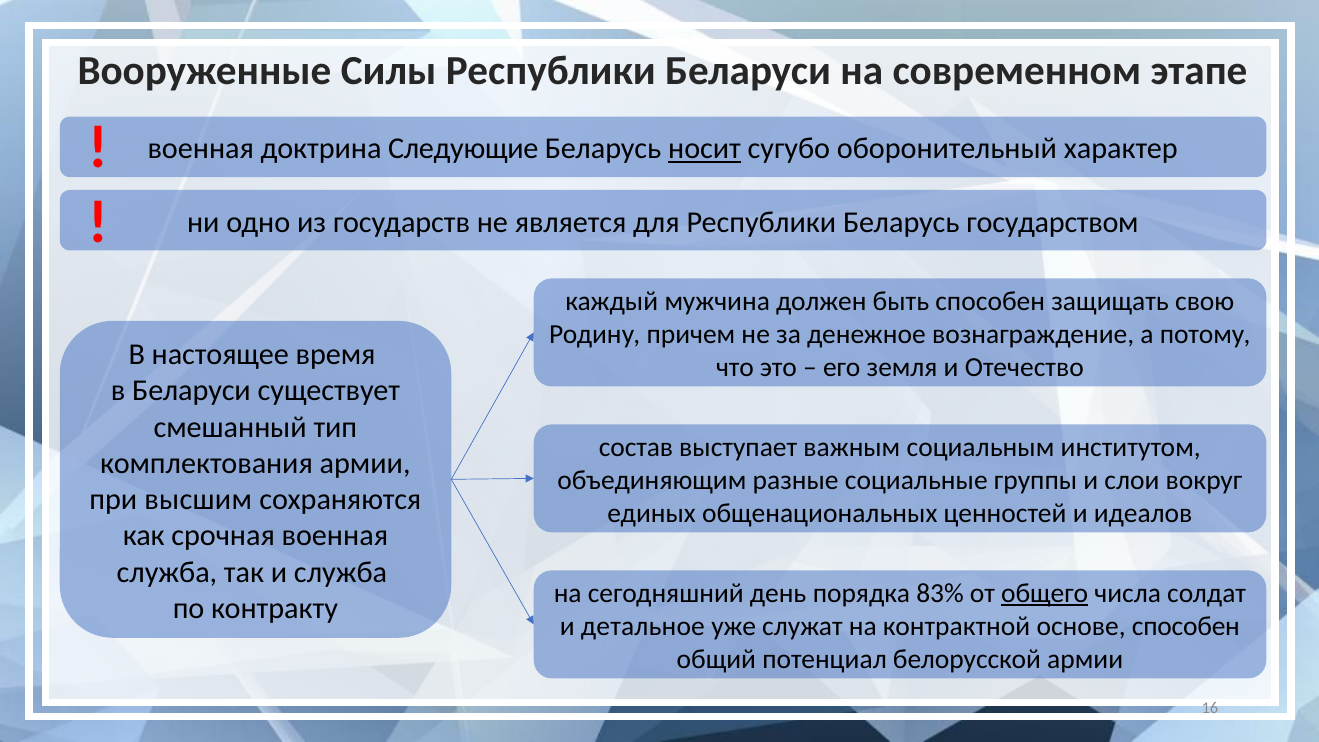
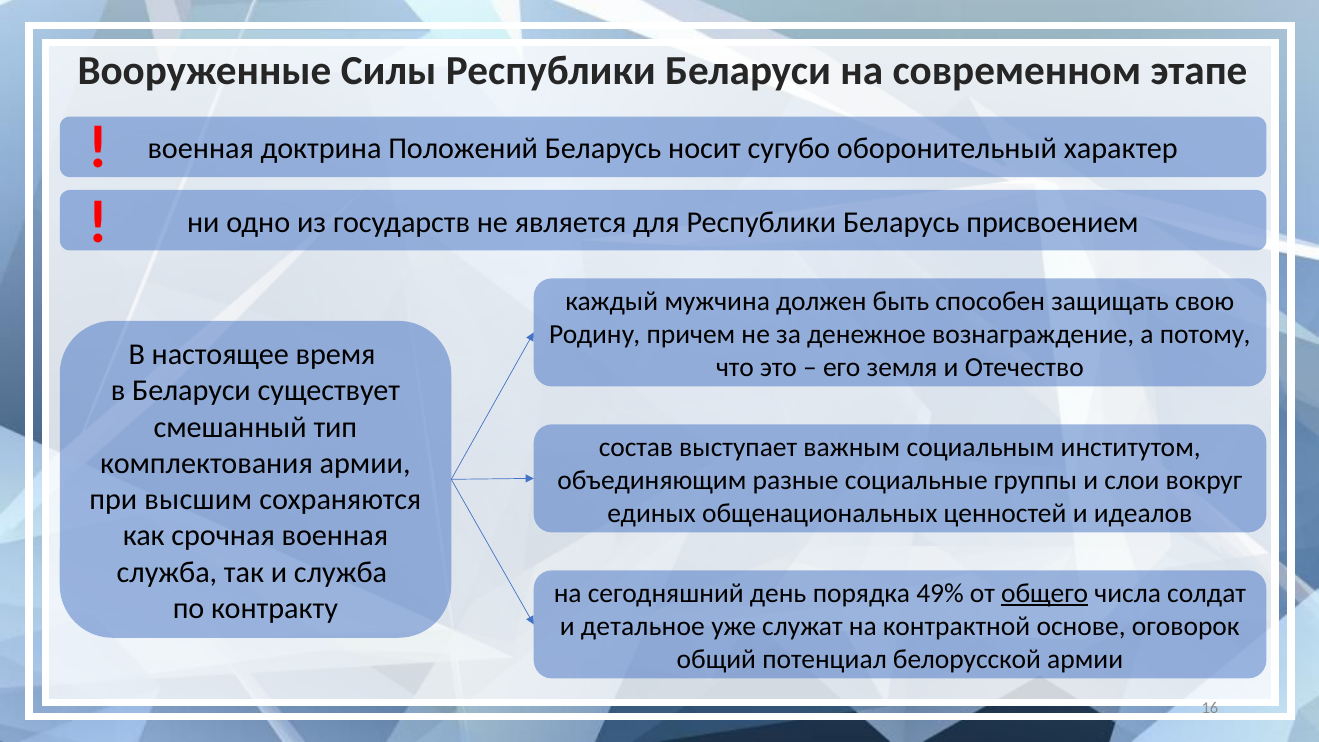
Следующие: Следующие -> Положений
носит underline: present -> none
государством: государством -> присвоением
83%: 83% -> 49%
основе способен: способен -> оговорок
